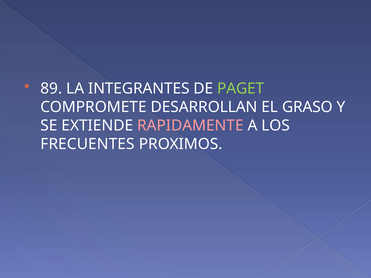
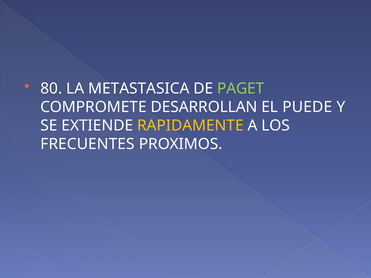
89: 89 -> 80
INTEGRANTES: INTEGRANTES -> METASTASICA
GRASO: GRASO -> PUEDE
RAPIDAMENTE colour: pink -> yellow
